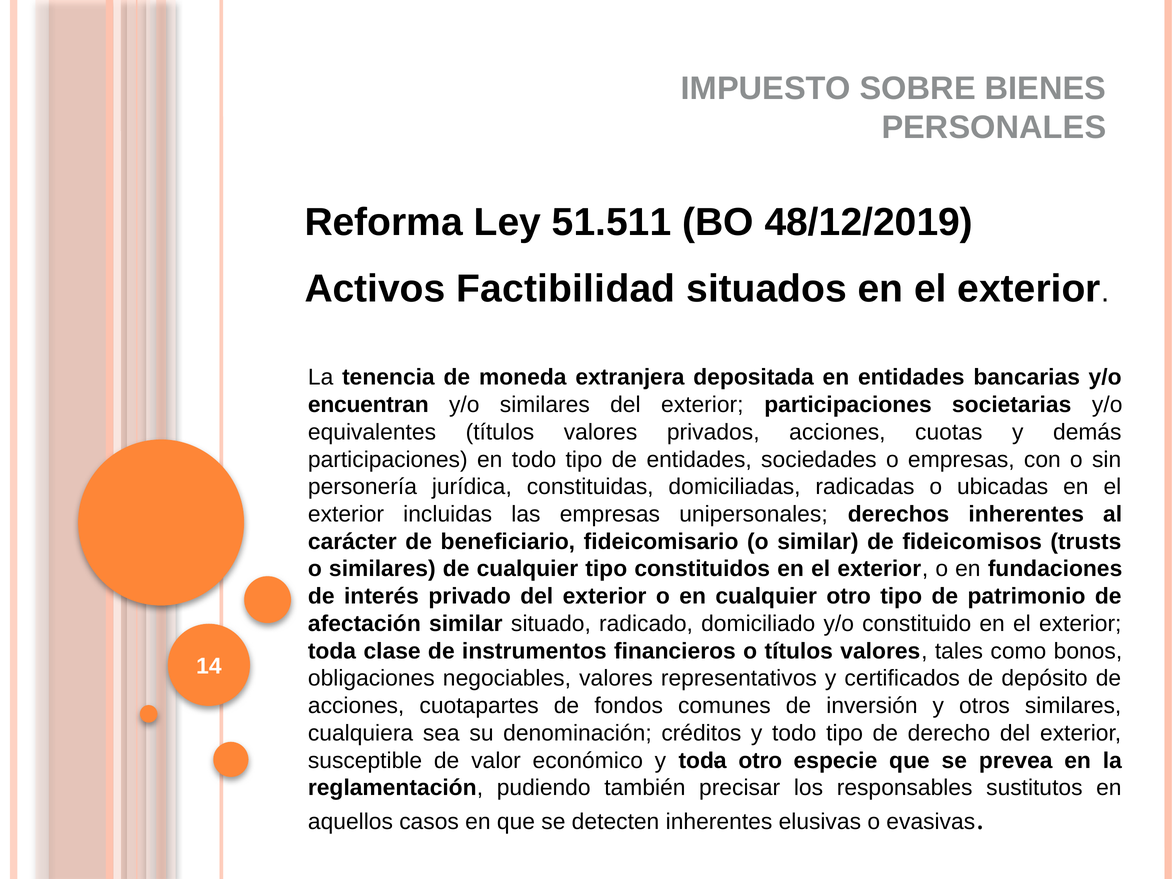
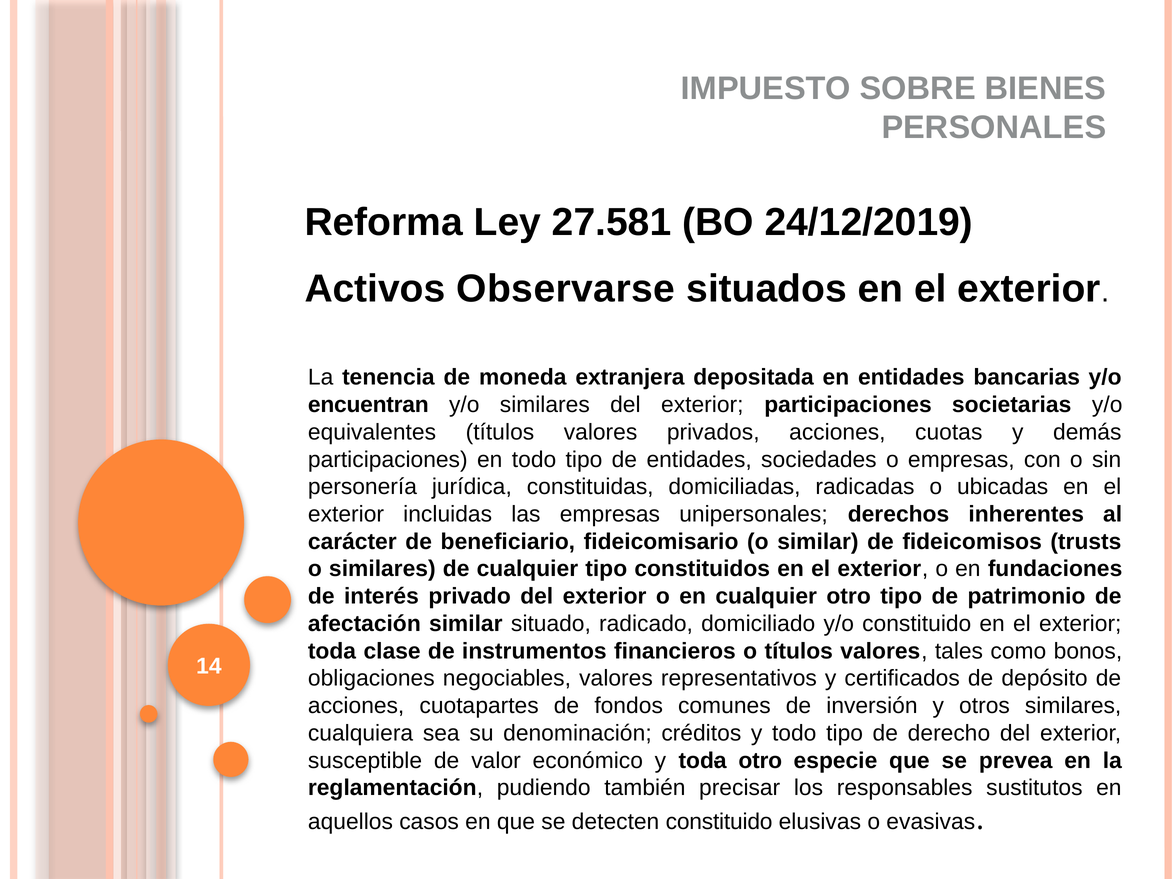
51.511: 51.511 -> 27.581
48/12/2019: 48/12/2019 -> 24/12/2019
Factibilidad: Factibilidad -> Observarse
detecten inherentes: inherentes -> constituido
